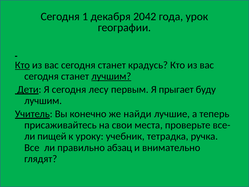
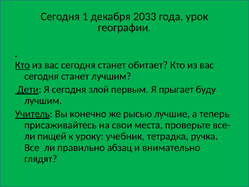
2042: 2042 -> 2033
крадусь: крадусь -> обитает
лучшим at (111, 76) underline: present -> none
лесу: лесу -> злой
найди: найди -> рысью
